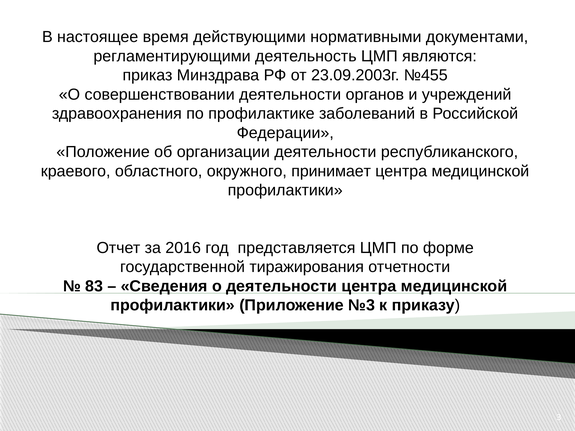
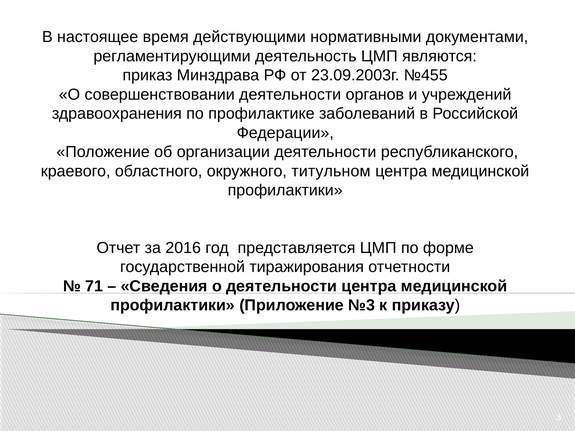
принимает: принимает -> титульном
83: 83 -> 71
